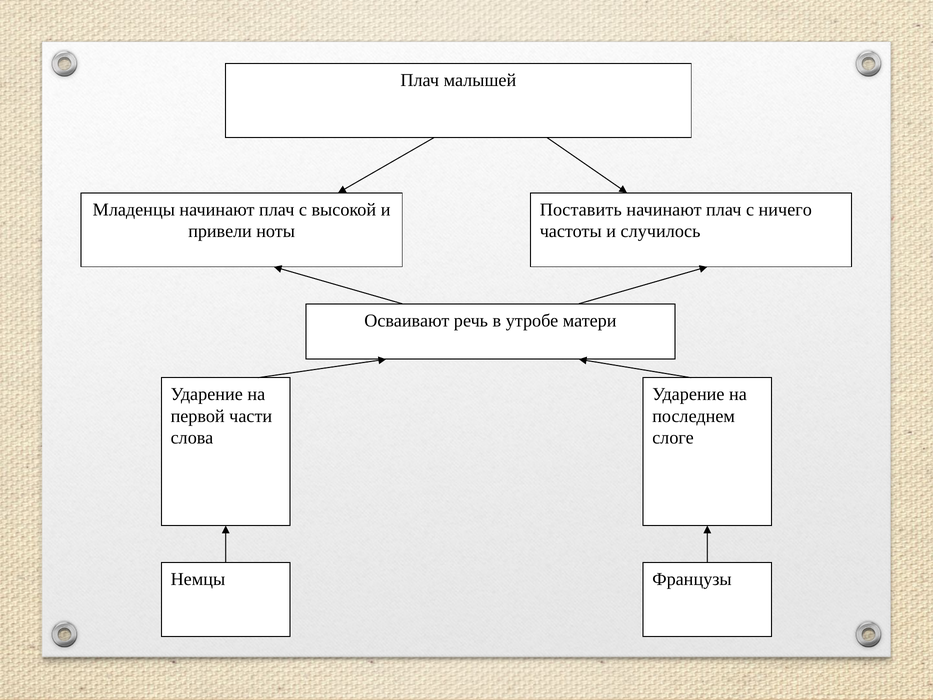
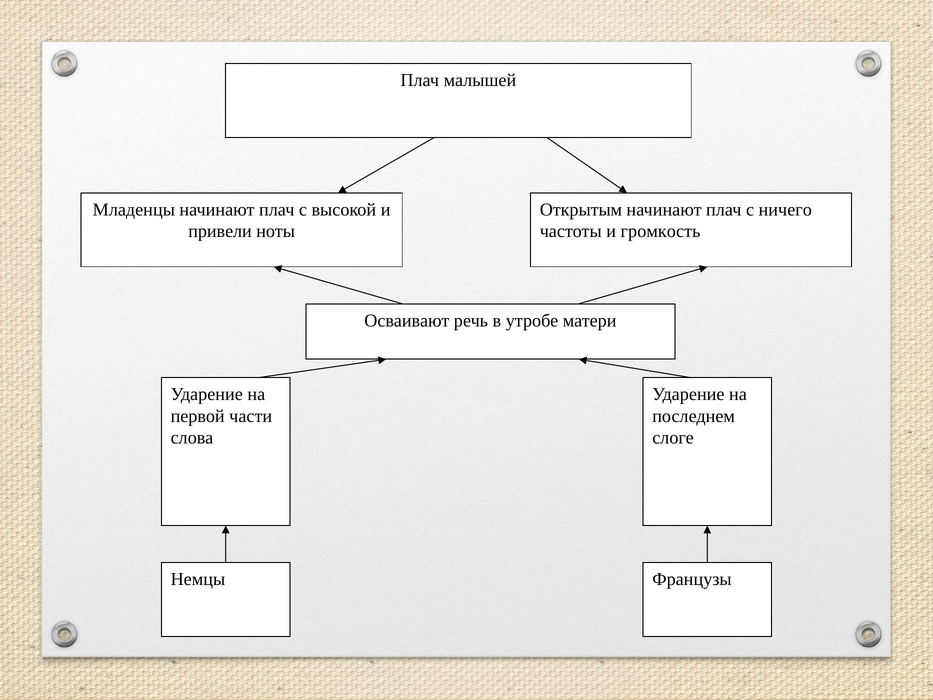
Поставить: Поставить -> Открытым
случилось: случилось -> громкость
